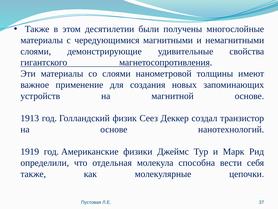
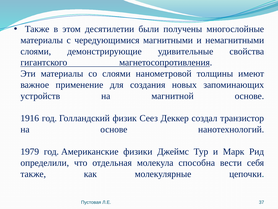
1913: 1913 -> 1916
1919: 1919 -> 1979
